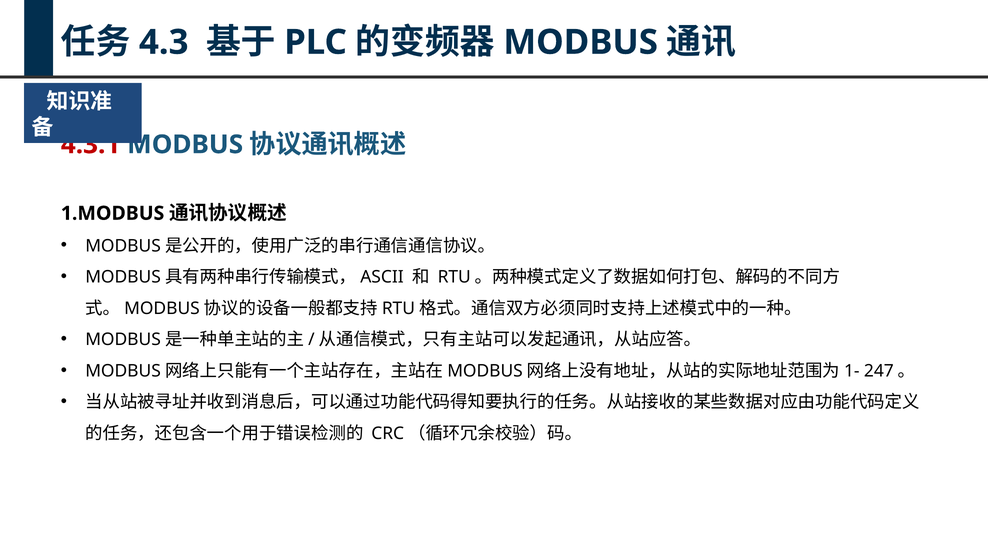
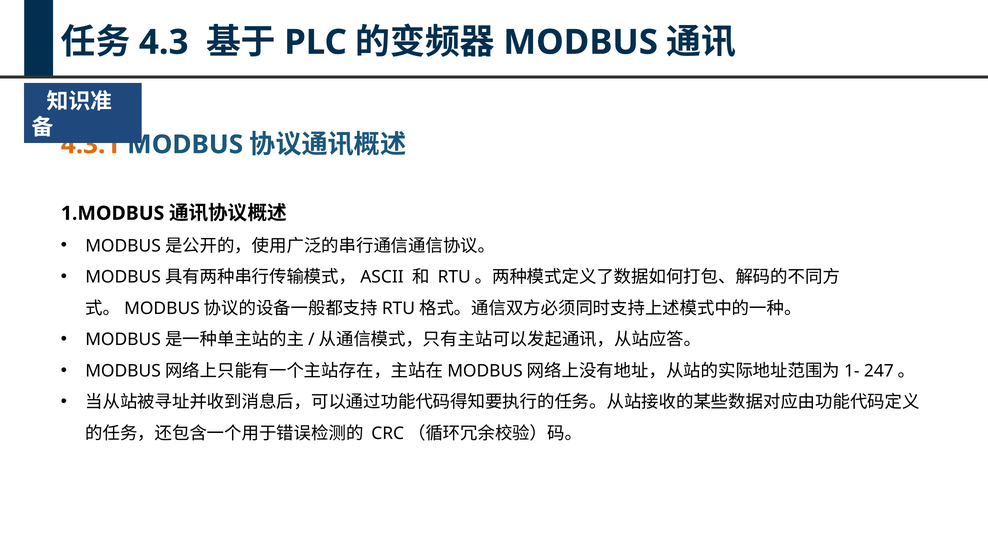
4.3.1 colour: red -> orange
